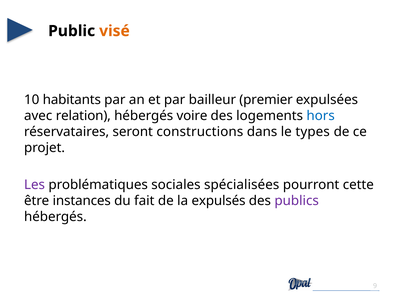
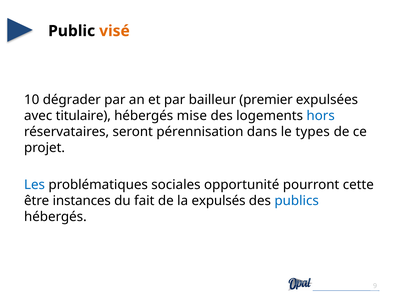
habitants: habitants -> dégrader
relation: relation -> titulaire
voire: voire -> mise
constructions: constructions -> pérennisation
Les colour: purple -> blue
spécialisées: spécialisées -> opportunité
publics colour: purple -> blue
